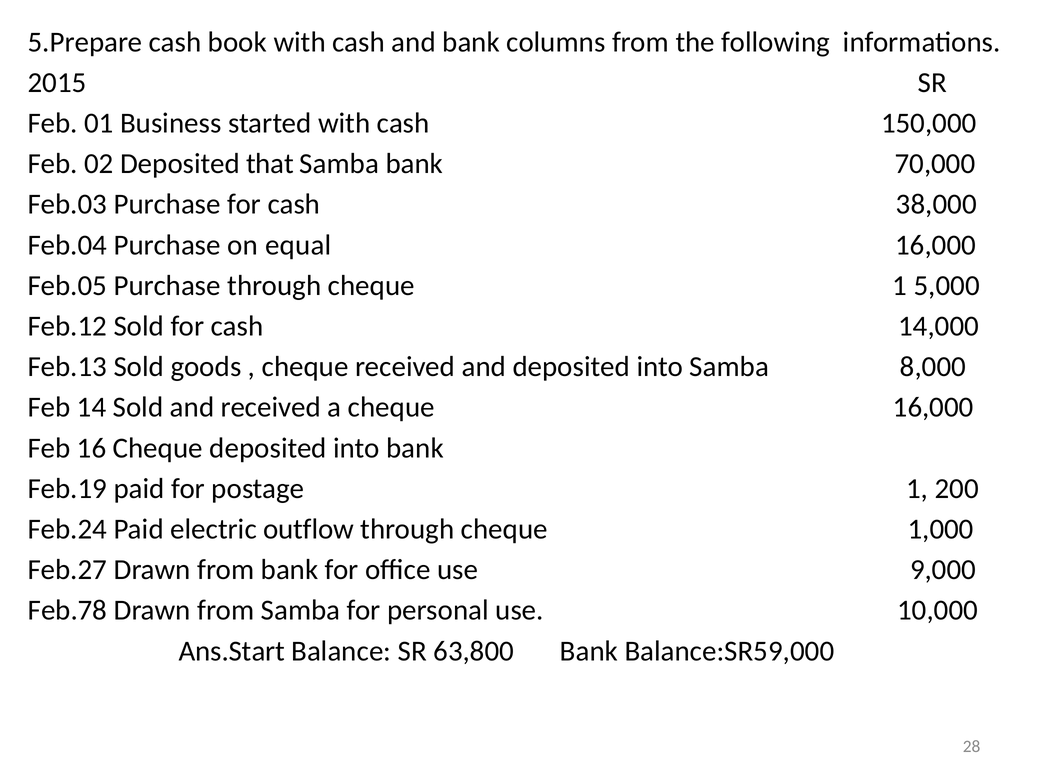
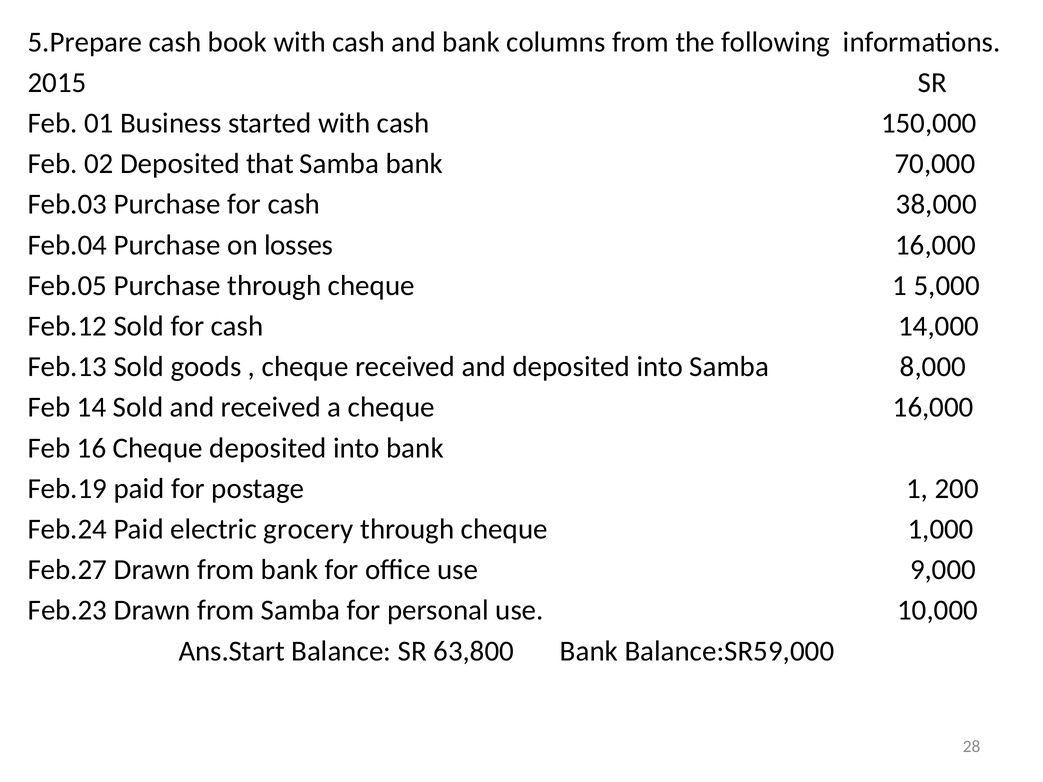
equal: equal -> losses
outflow: outflow -> grocery
Feb.78: Feb.78 -> Feb.23
